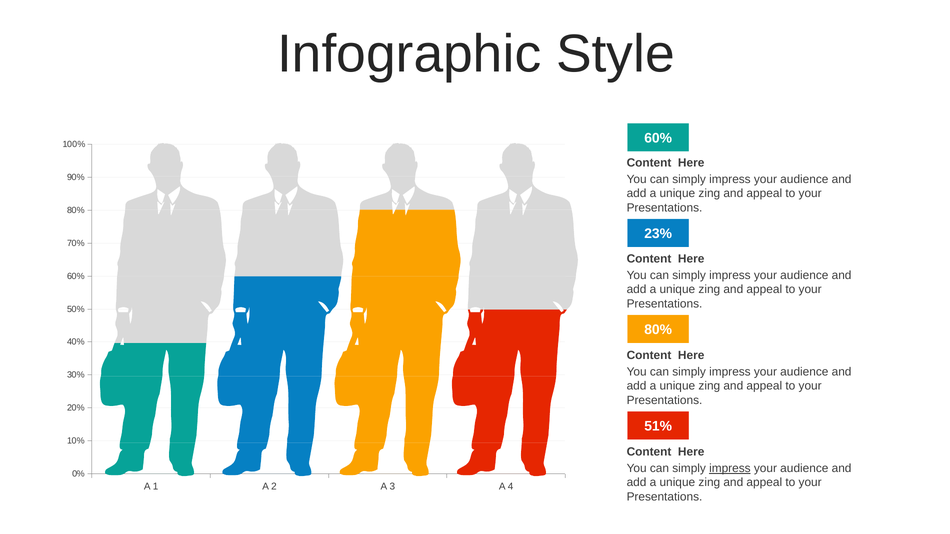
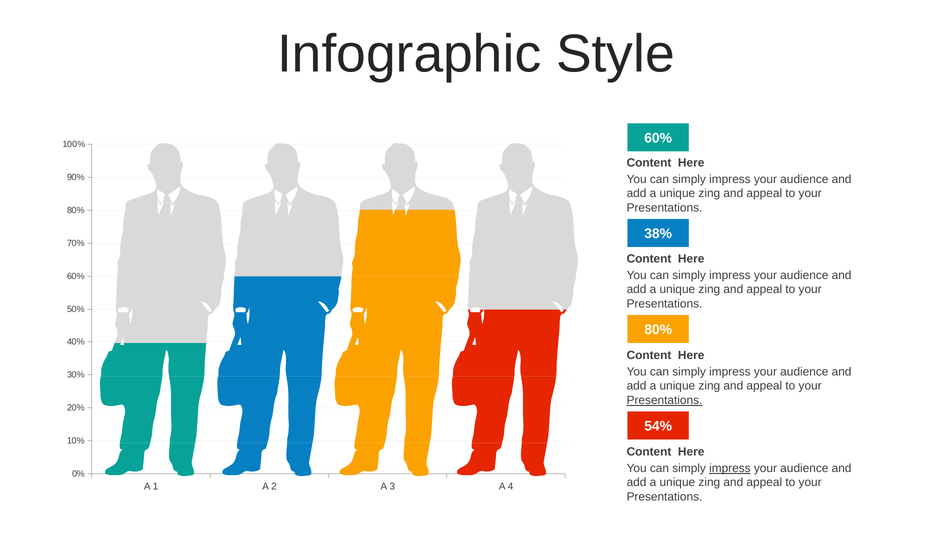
23%: 23% -> 38%
Presentations at (665, 401) underline: none -> present
51%: 51% -> 54%
